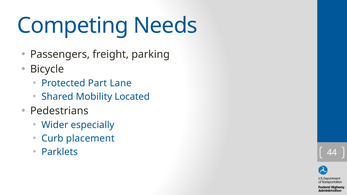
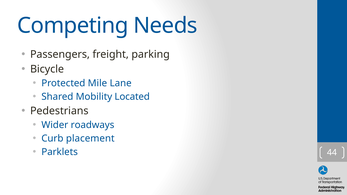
Part: Part -> Mile
especially: especially -> roadways
